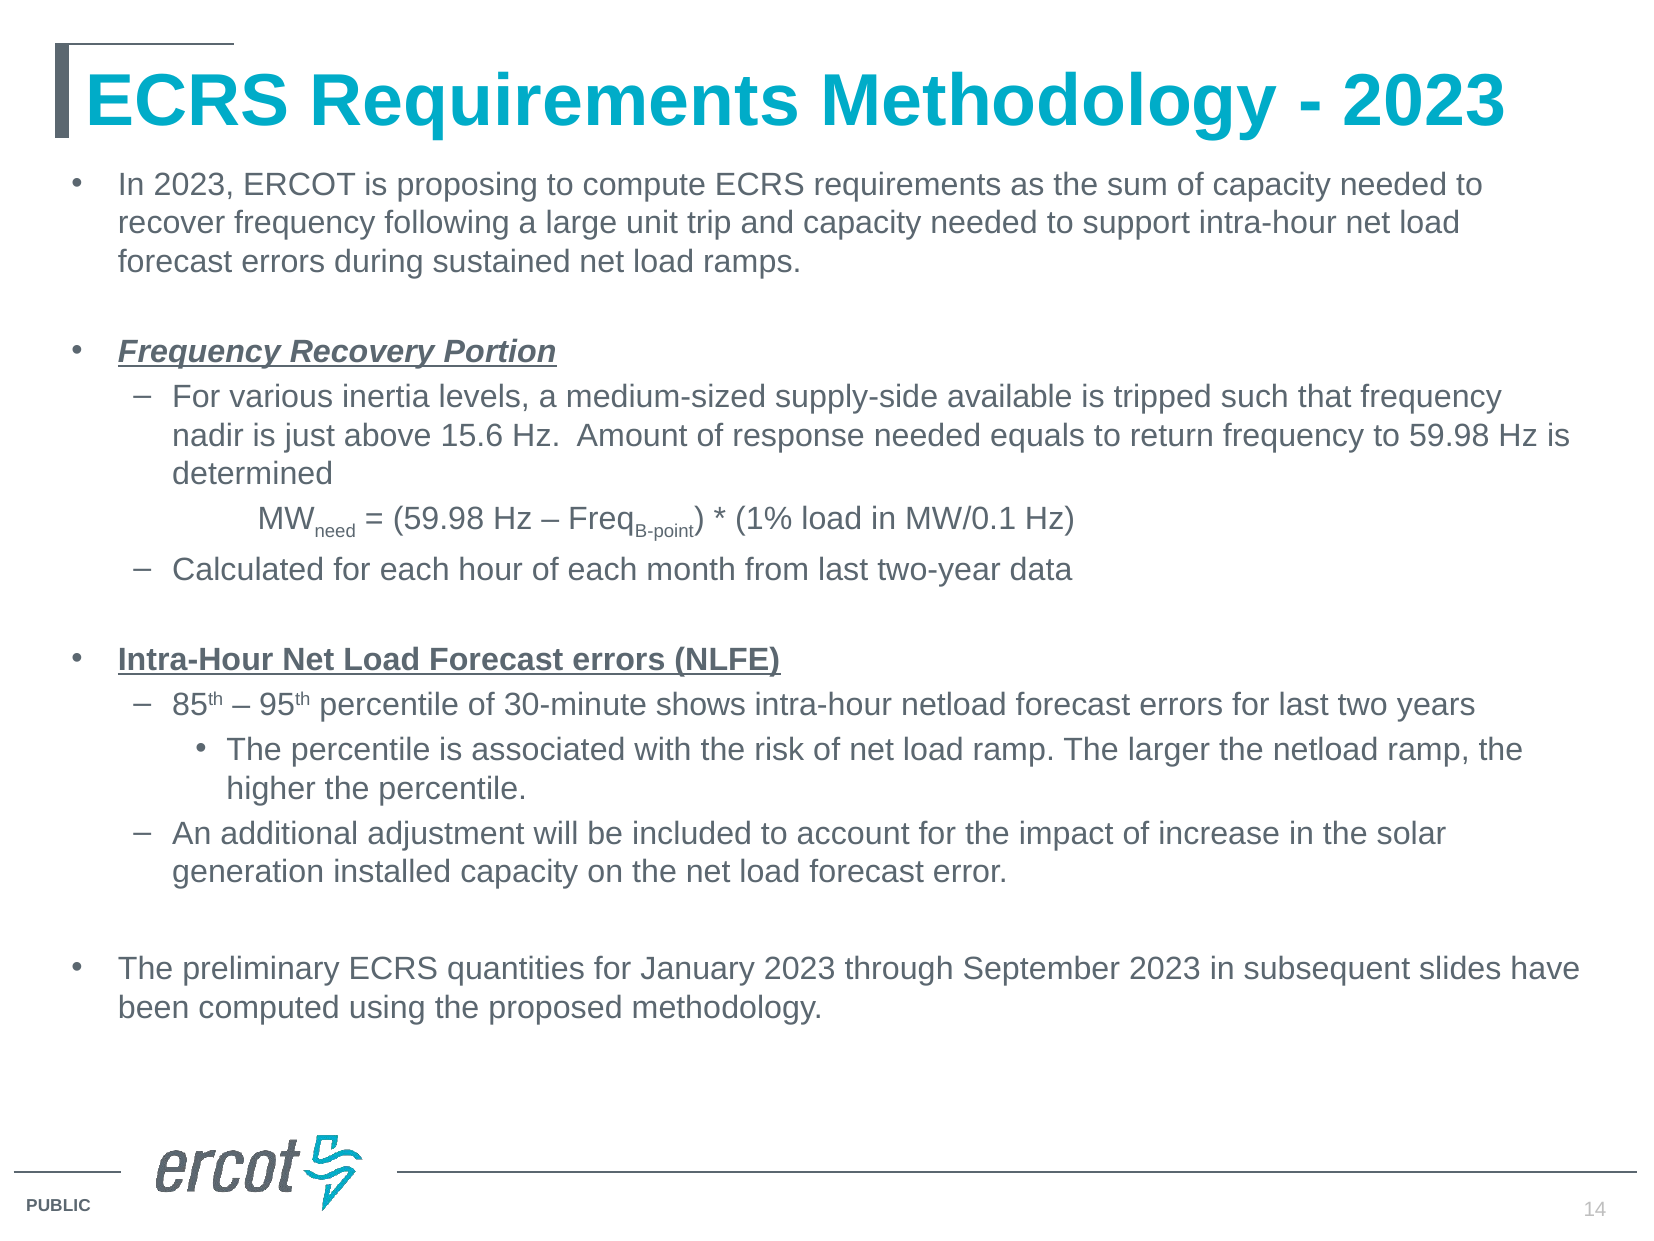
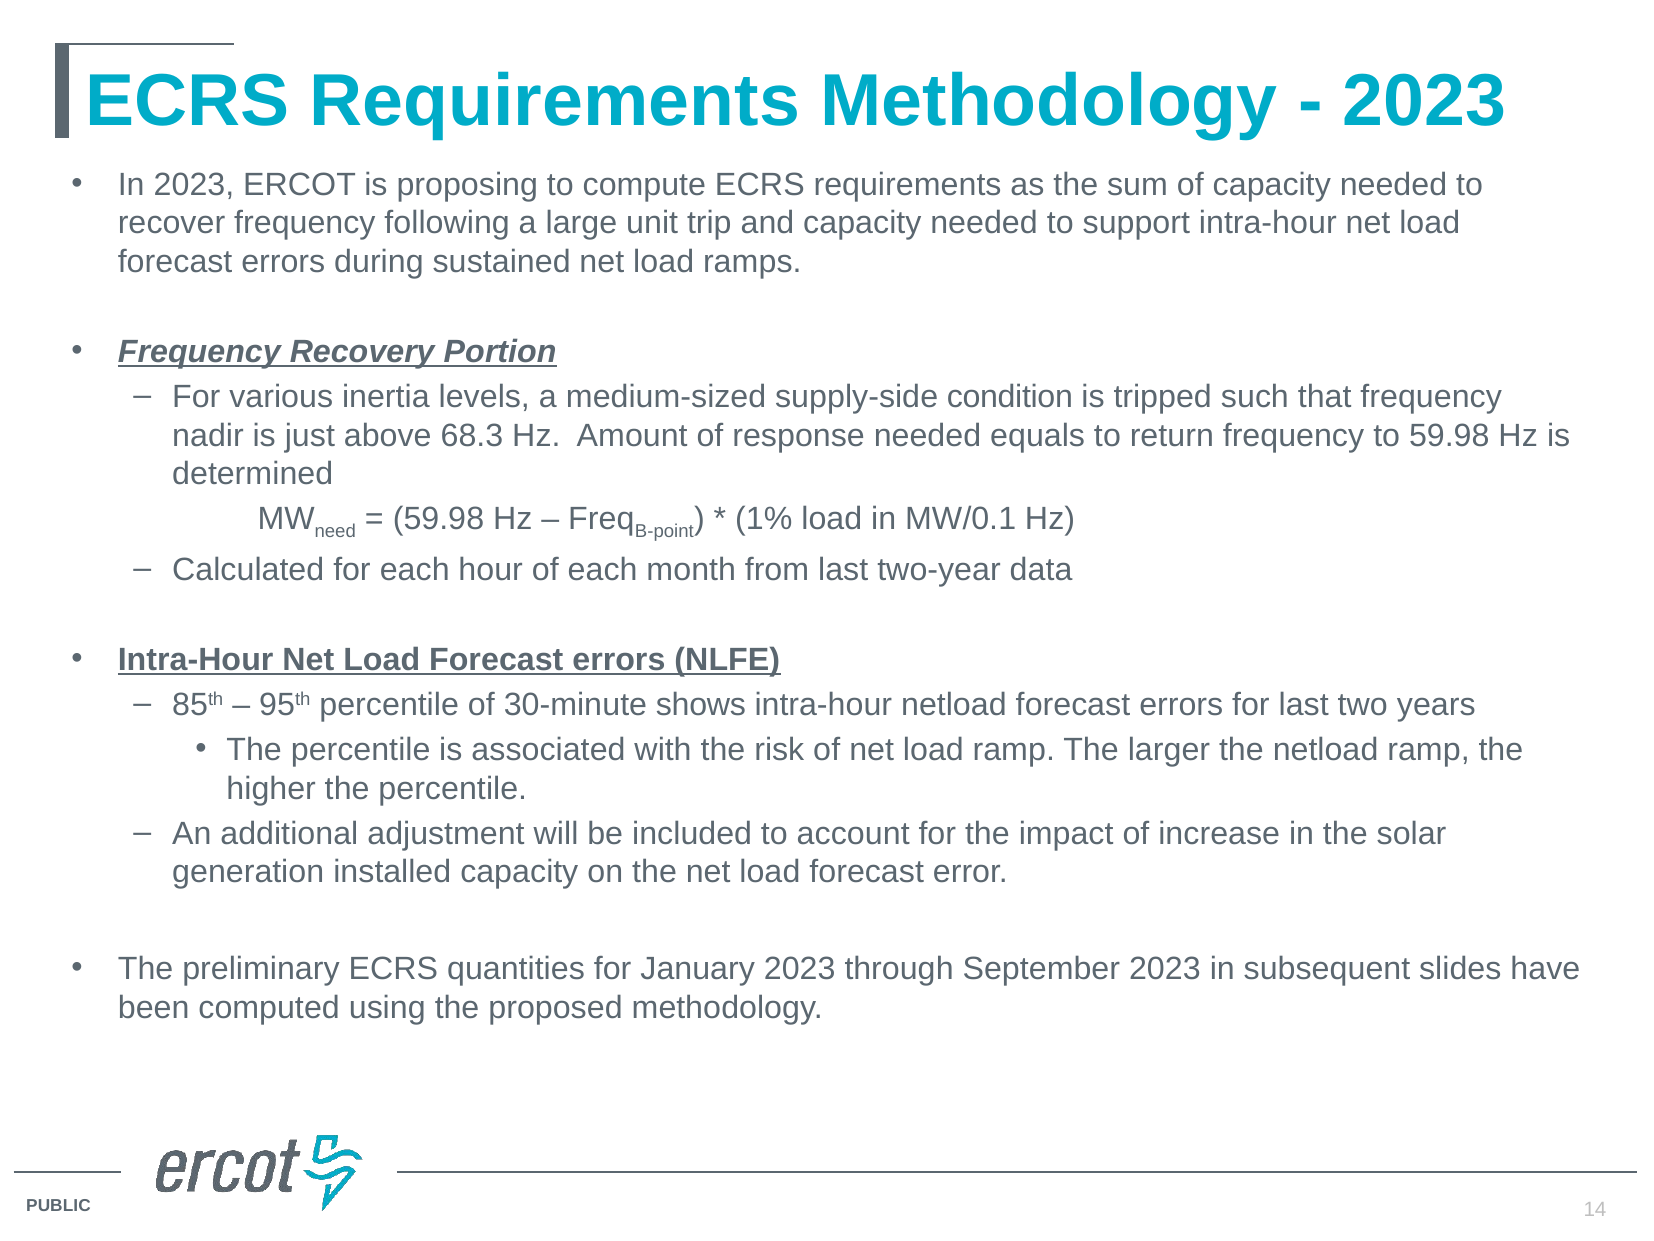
available: available -> condition
15.6: 15.6 -> 68.3
